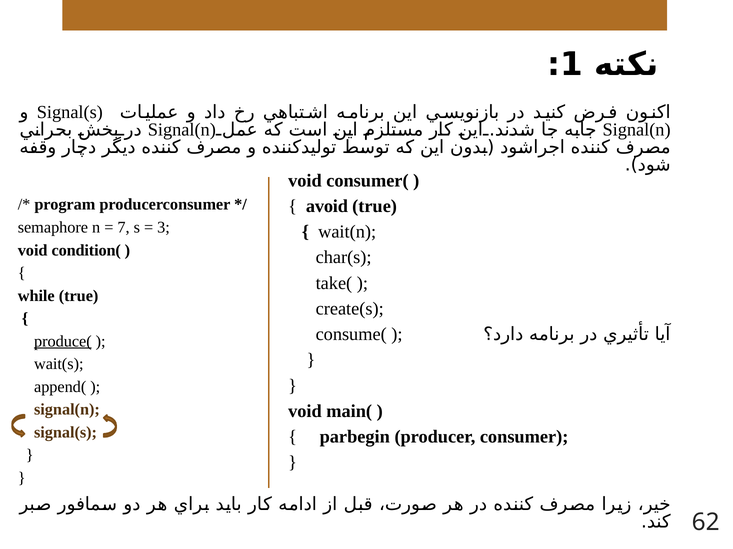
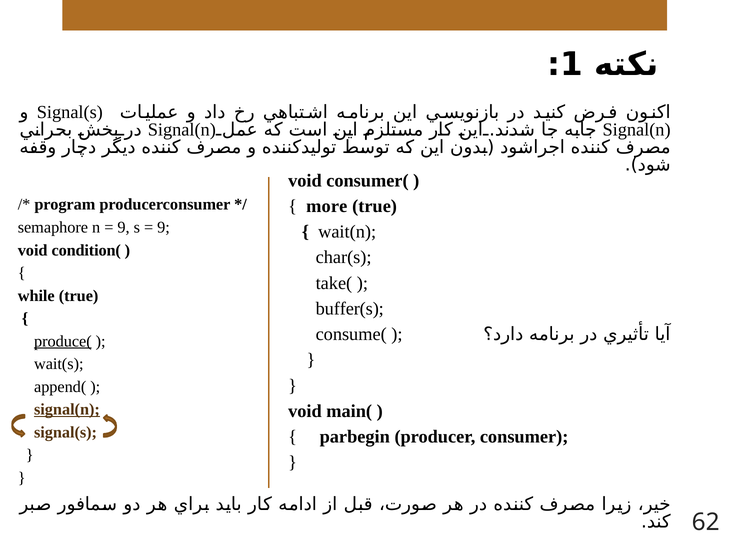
avoid: avoid -> more
7 at (124, 228): 7 -> 9
3 at (164, 228): 3 -> 9
create(s: create(s -> buffer(s
signal(n at (67, 410) underline: none -> present
